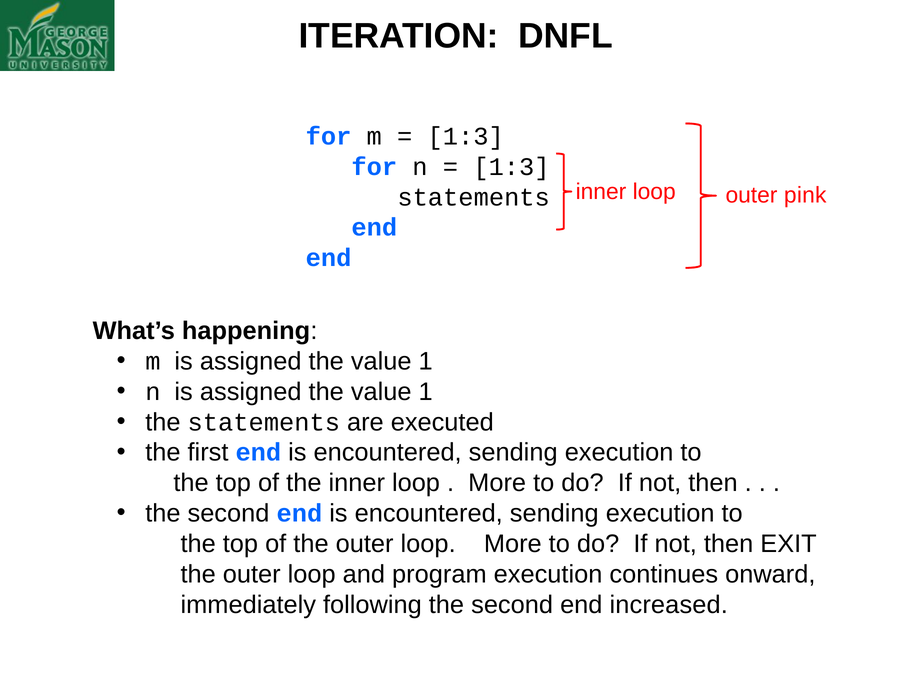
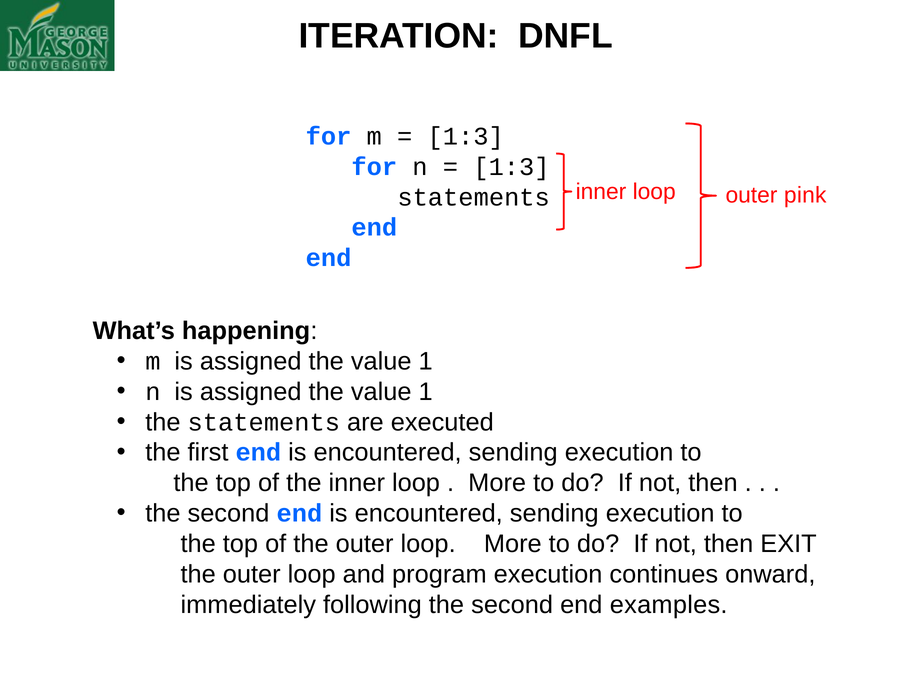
increased: increased -> examples
